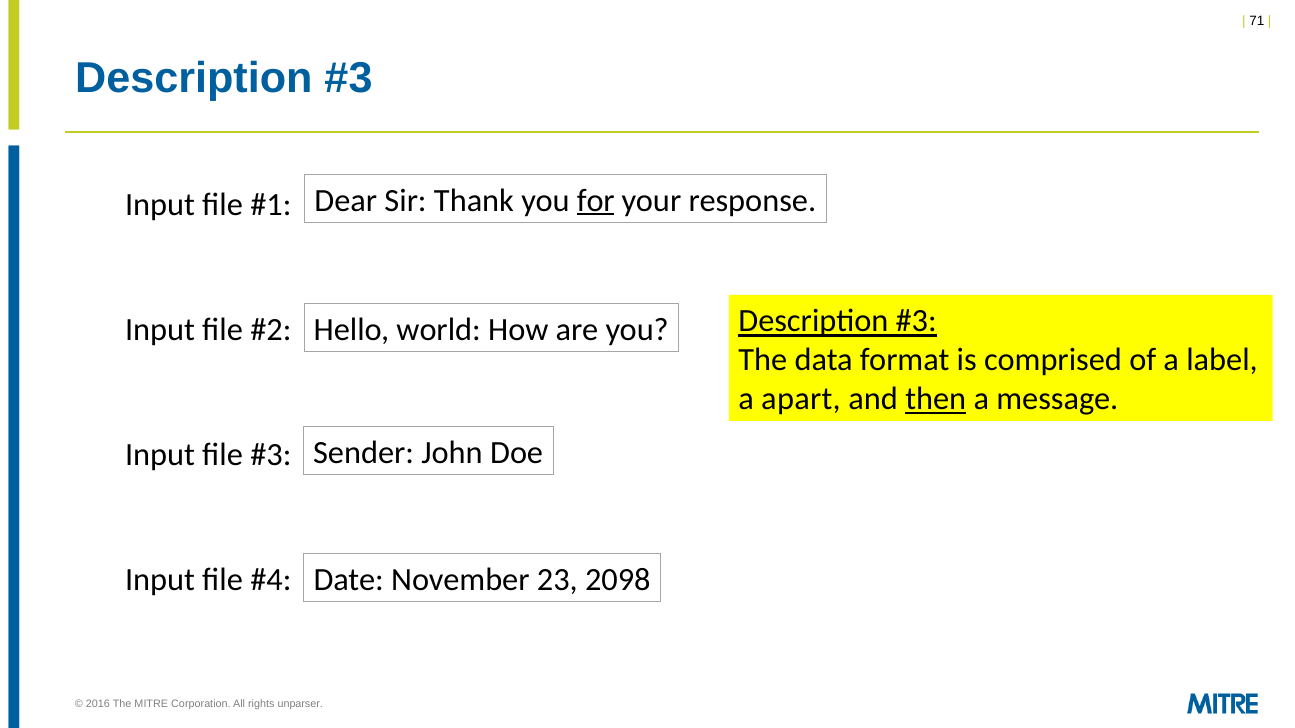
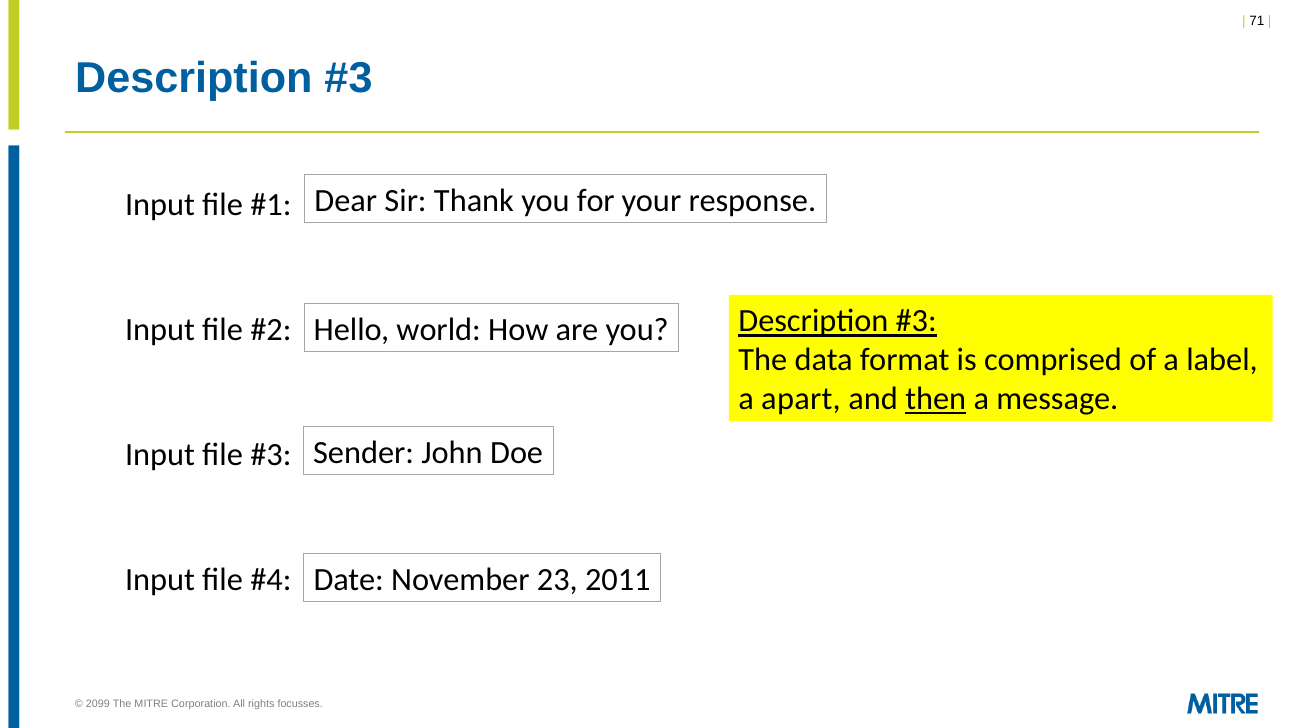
for underline: present -> none
2098: 2098 -> 2011
2016: 2016 -> 2099
unparser: unparser -> focusses
